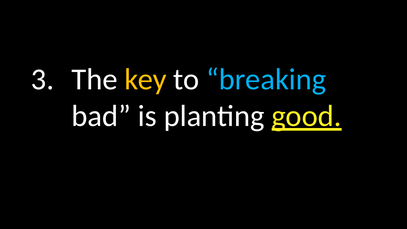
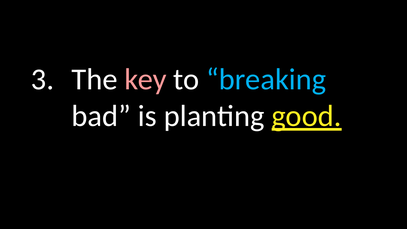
key colour: yellow -> pink
